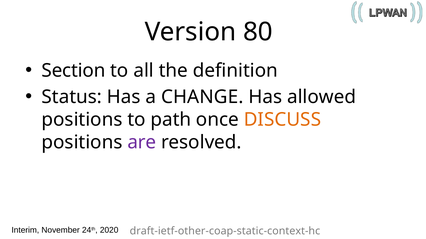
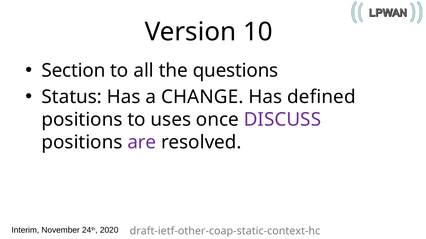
80: 80 -> 10
definition: definition -> questions
allowed: allowed -> defined
path: path -> uses
DISCUSS colour: orange -> purple
